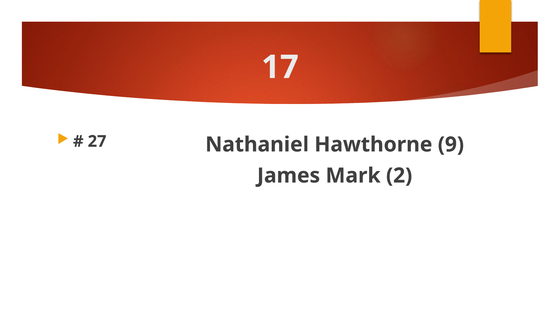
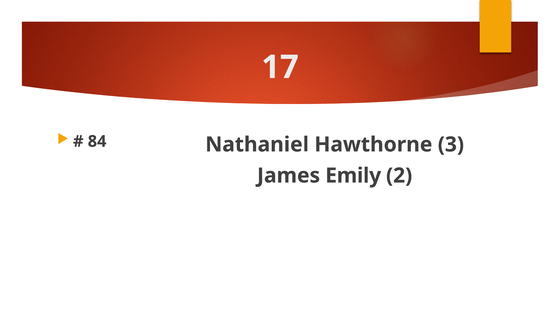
27: 27 -> 84
9: 9 -> 3
Mark: Mark -> Emily
